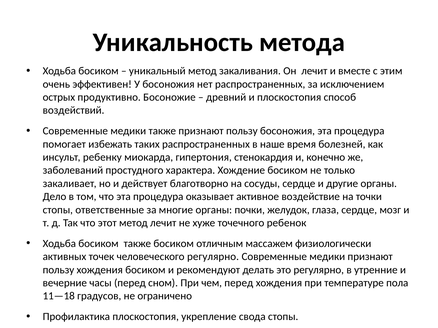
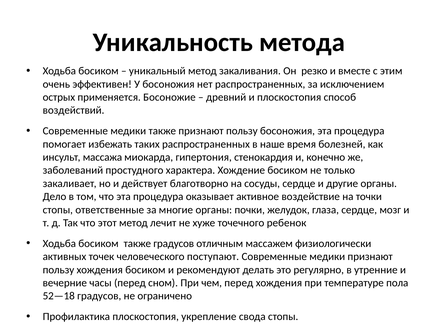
Он лечит: лечит -> резко
продуктивно: продуктивно -> применяется
ребенку: ребенку -> массажа
также босиком: босиком -> градусов
человеческого регулярно: регулярно -> поступают
11—18: 11—18 -> 52—18
